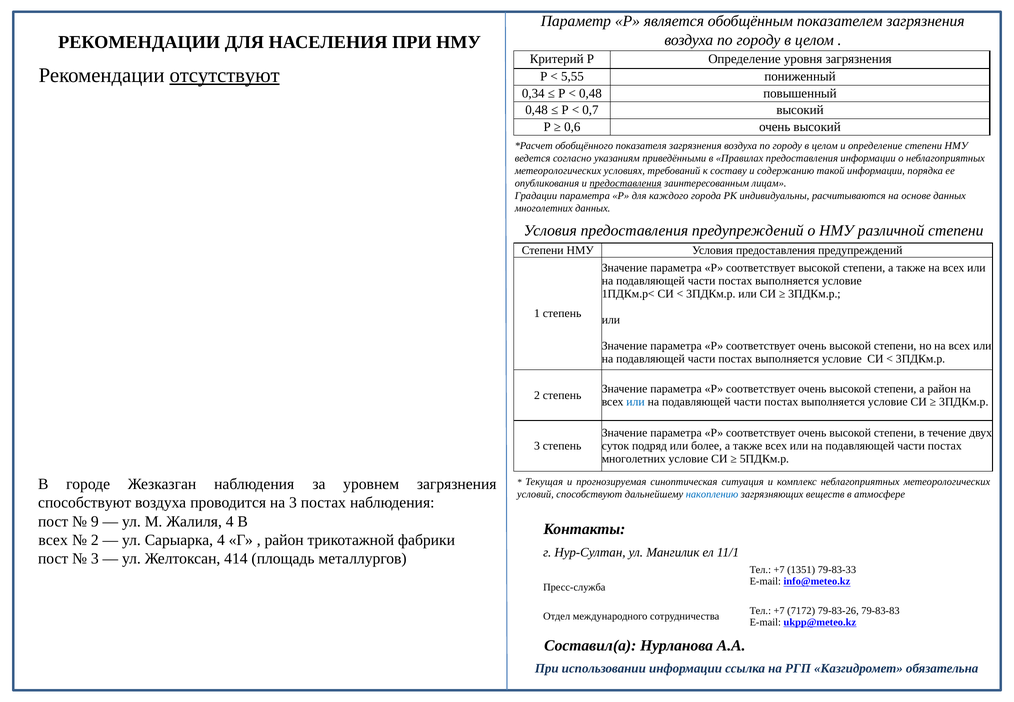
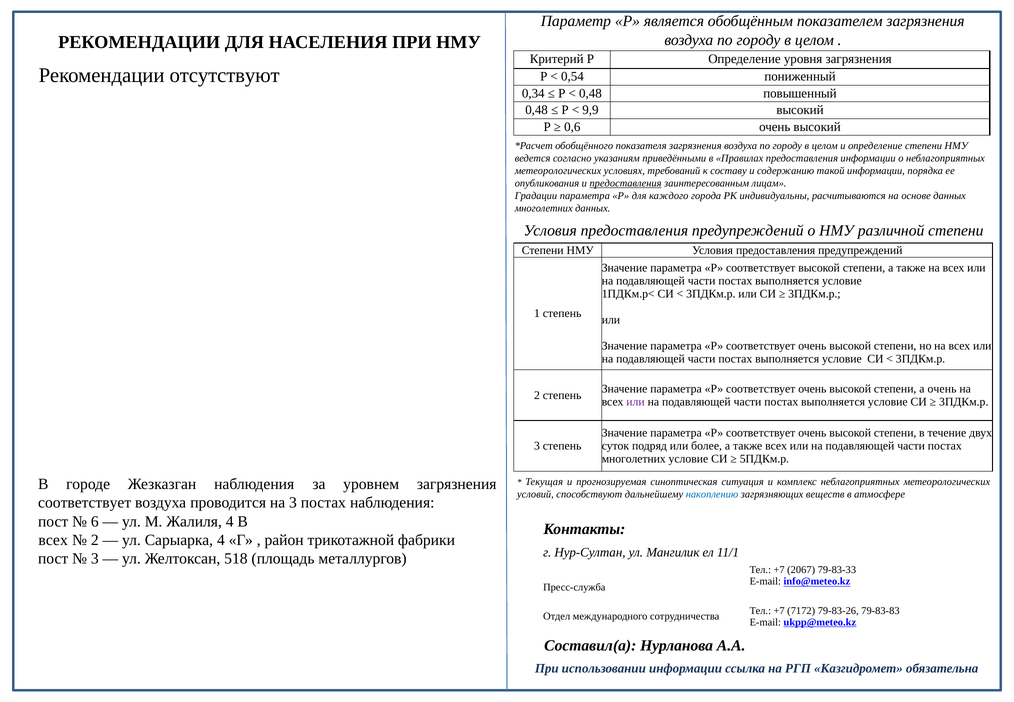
отсутствуют underline: present -> none
5,55: 5,55 -> 0,54
0,7: 0,7 -> 9,9
а район: район -> очень
или at (636, 402) colour: blue -> purple
способствуют at (85, 503): способствуют -> соответствует
9: 9 -> 6
414: 414 -> 518
1351: 1351 -> 2067
